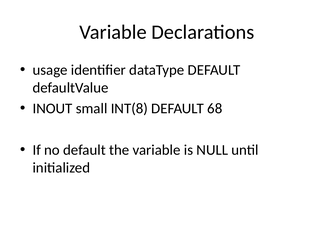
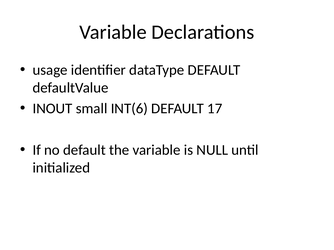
INT(8: INT(8 -> INT(6
68: 68 -> 17
